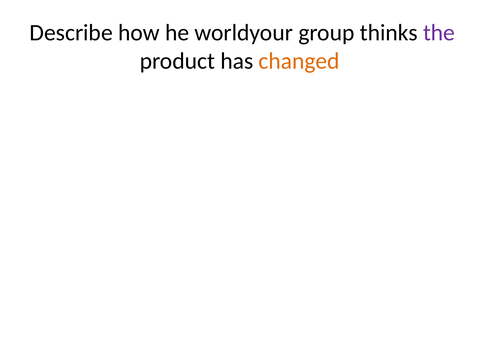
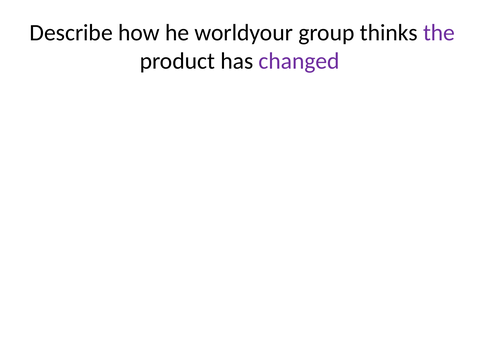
changed colour: orange -> purple
